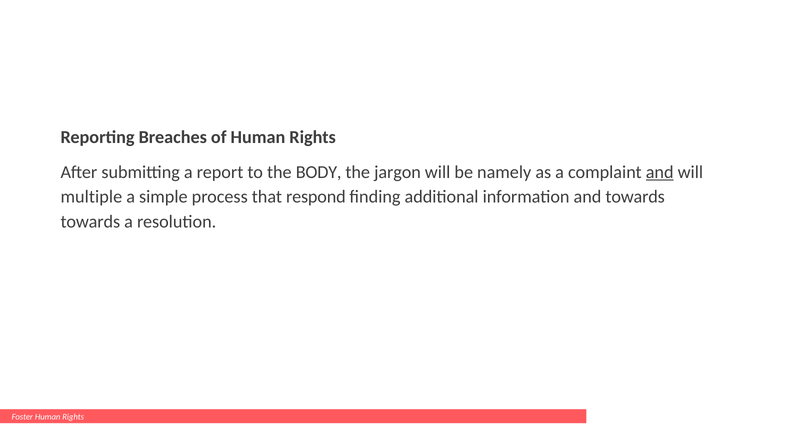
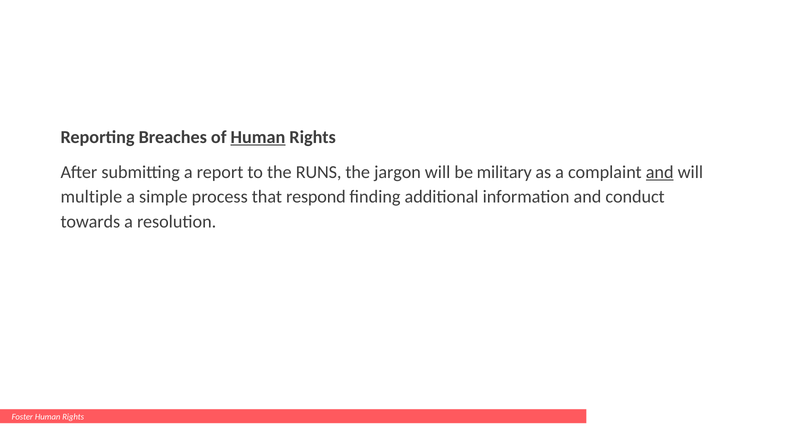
Human at (258, 137) underline: none -> present
BODY: BODY -> RUNS
namely: namely -> military
and towards: towards -> conduct
